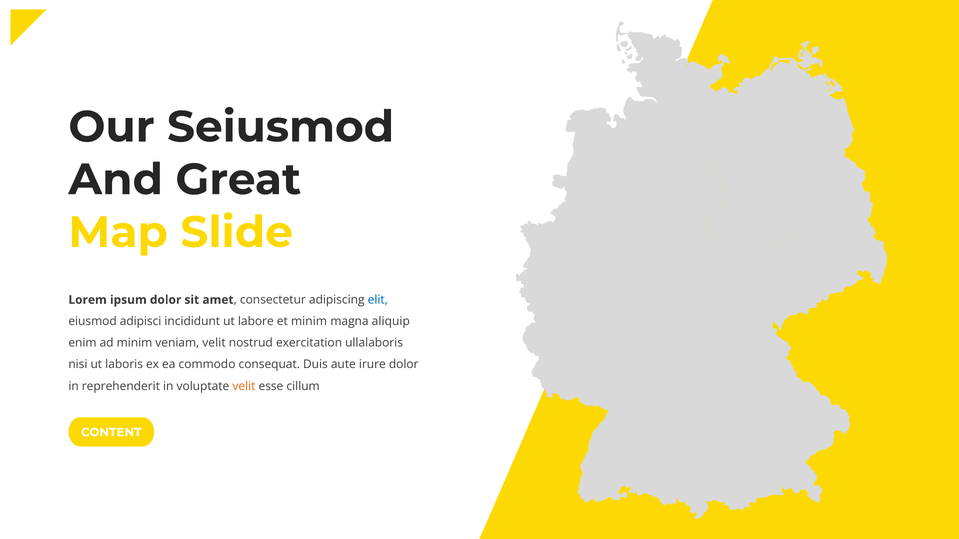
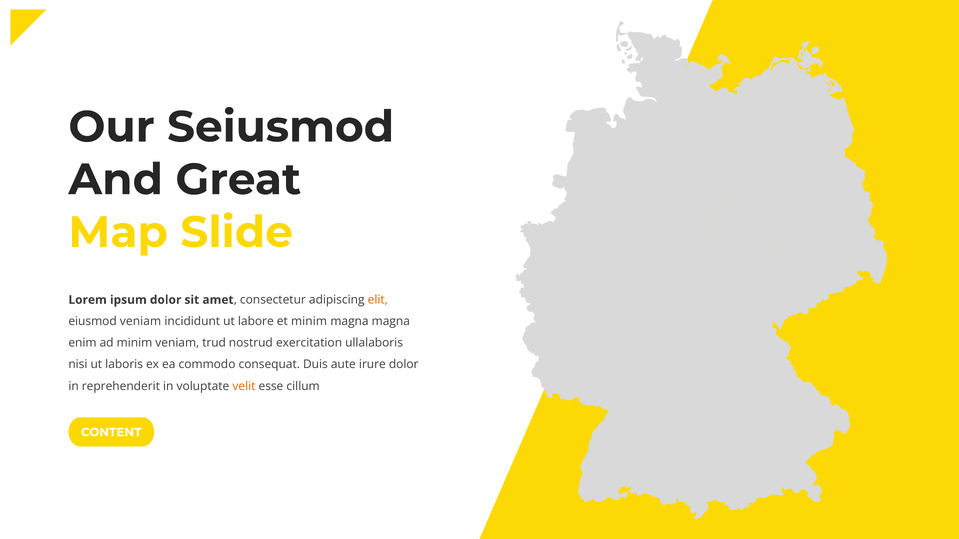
elit colour: blue -> orange
eiusmod adipisci: adipisci -> veniam
magna aliquip: aliquip -> magna
veniam velit: velit -> trud
